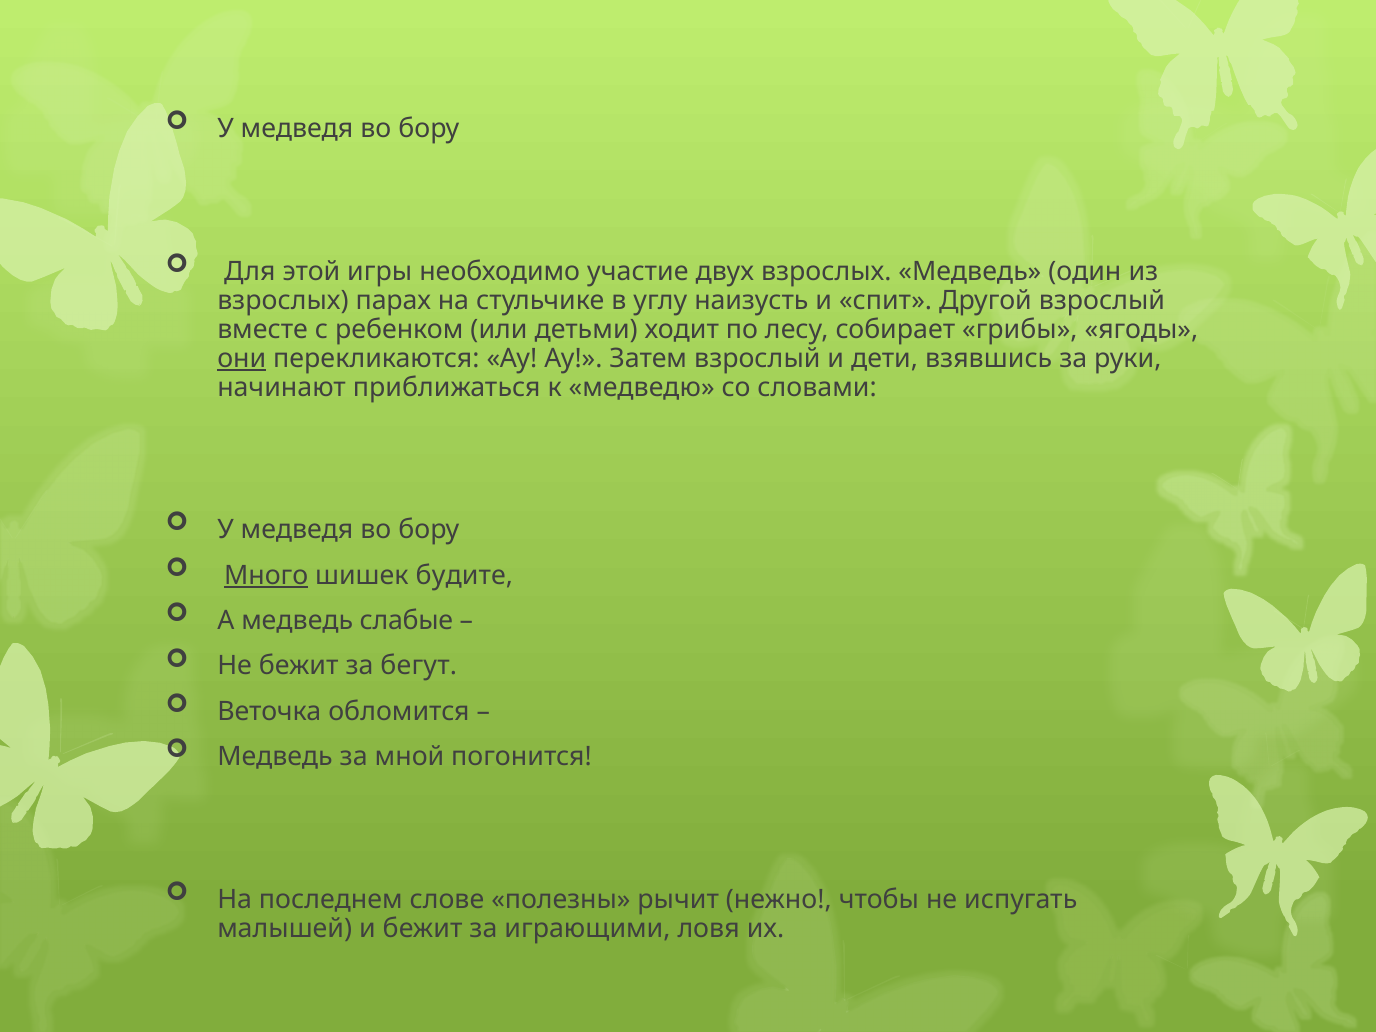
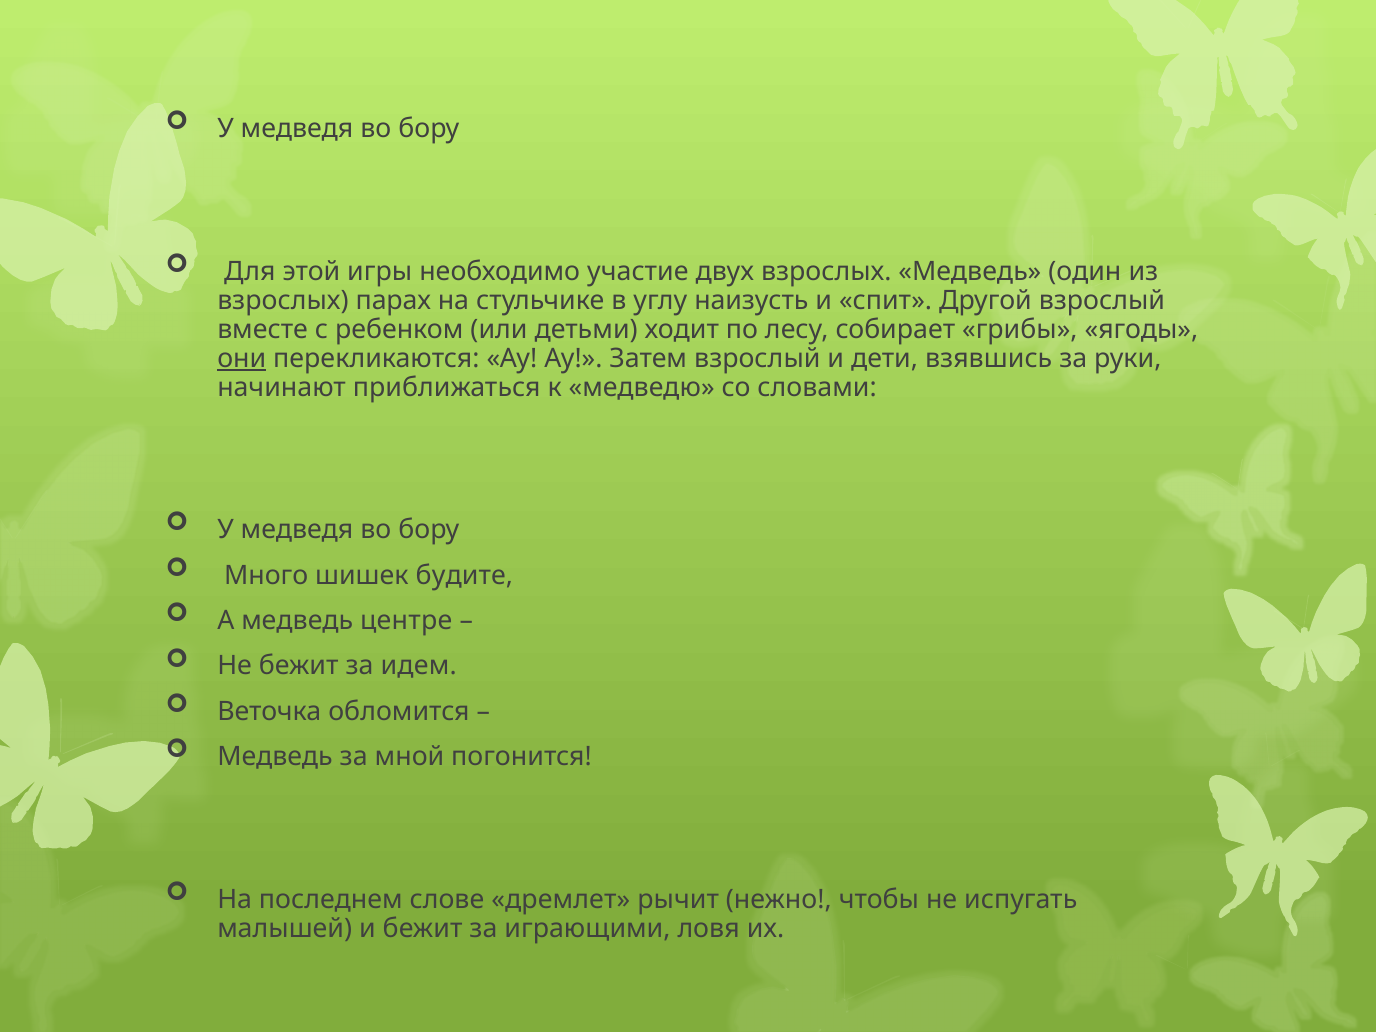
Много underline: present -> none
слабые: слабые -> центре
бегут: бегут -> идем
полезны: полезны -> дремлет
